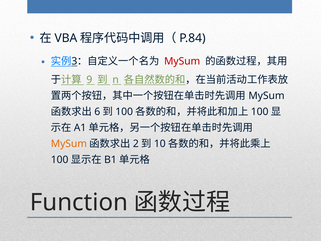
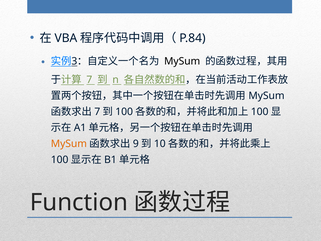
MySum at (182, 61) colour: red -> black
9 at (89, 80): 9 -> 7
6 at (97, 112): 6 -> 7
2: 2 -> 9
